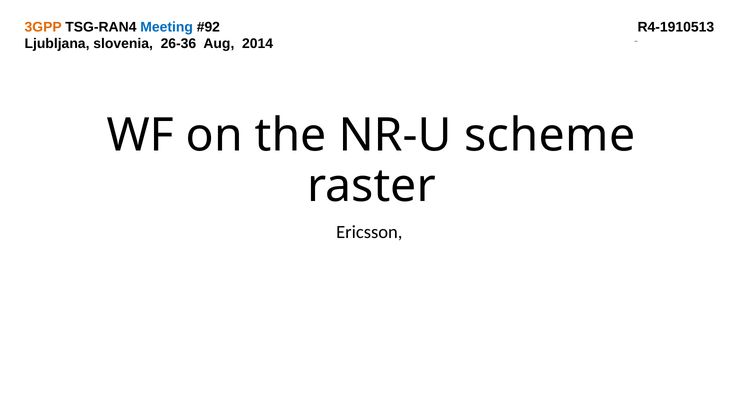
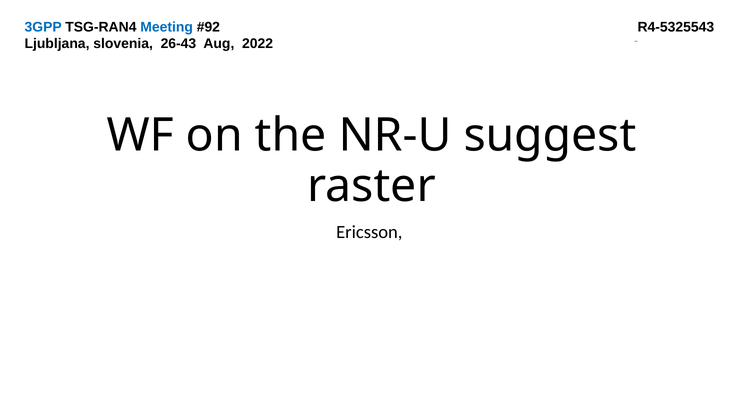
3GPP colour: orange -> blue
R4-1910513: R4-1910513 -> R4-5325543
26-36: 26-36 -> 26-43
2014: 2014 -> 2022
scheme: scheme -> suggest
